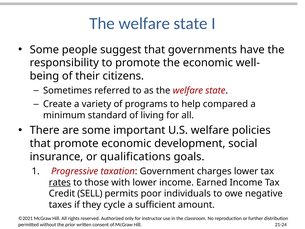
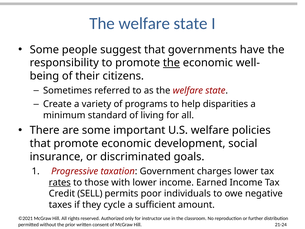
the at (172, 63) underline: none -> present
compared: compared -> disparities
qualifications: qualifications -> discriminated
